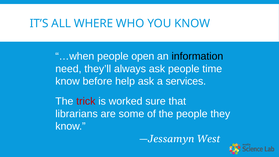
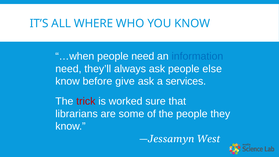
people open: open -> need
information colour: black -> blue
time: time -> else
help: help -> give
